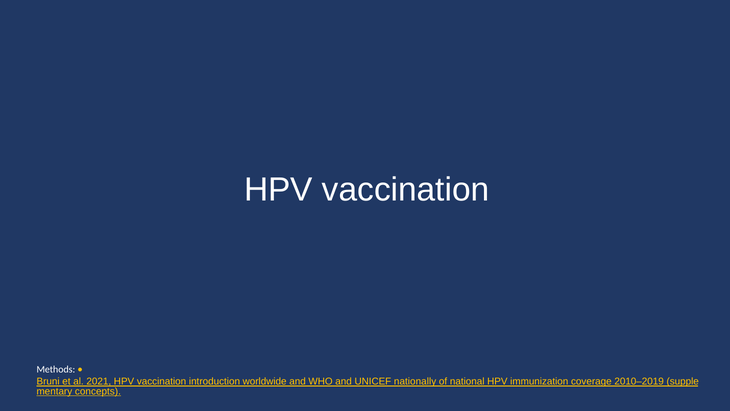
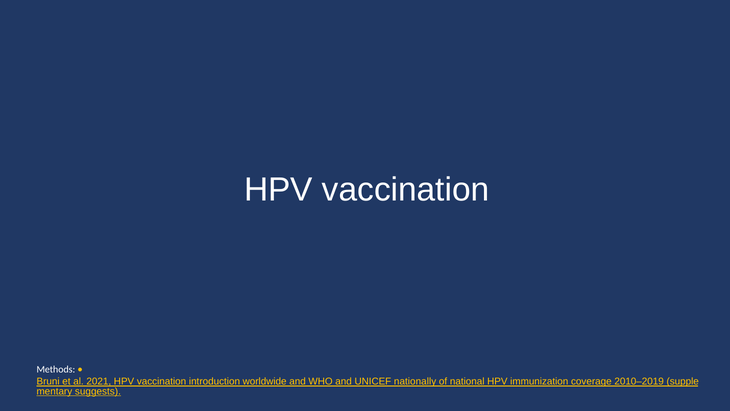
concepts: concepts -> suggests
